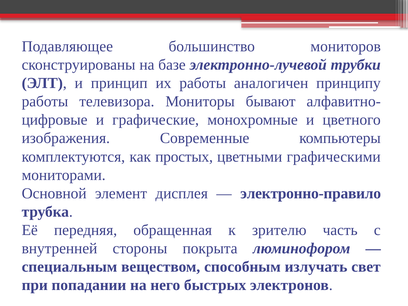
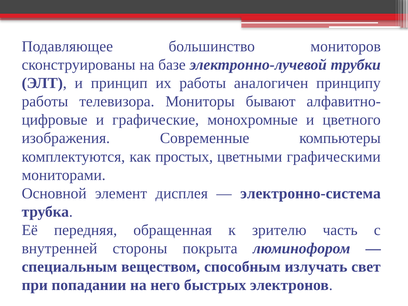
электронно-правило: электронно-правило -> электронно-система
